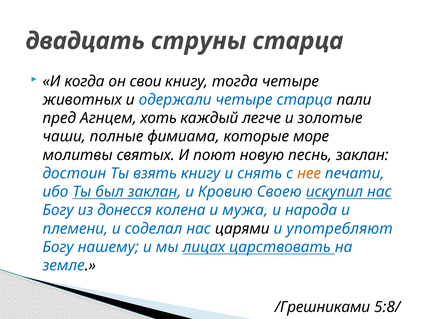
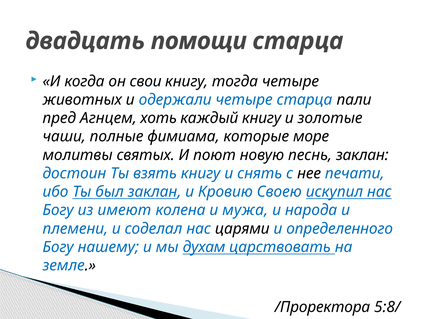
струны: струны -> помощи
каждый легче: легче -> книгу
нее colour: orange -> black
донесся: донесся -> имеют
употребляют: употребляют -> определенного
лицах: лицах -> духам
/Грешниками: /Грешниками -> /Проректора
